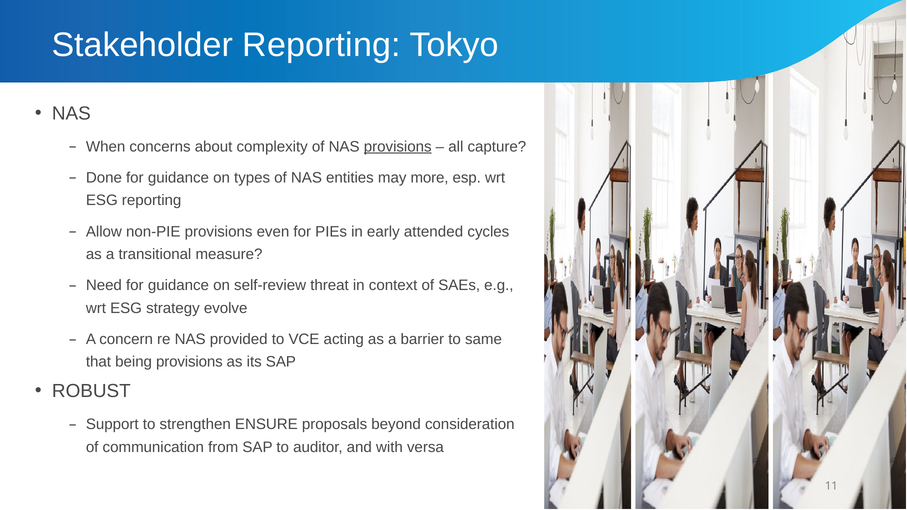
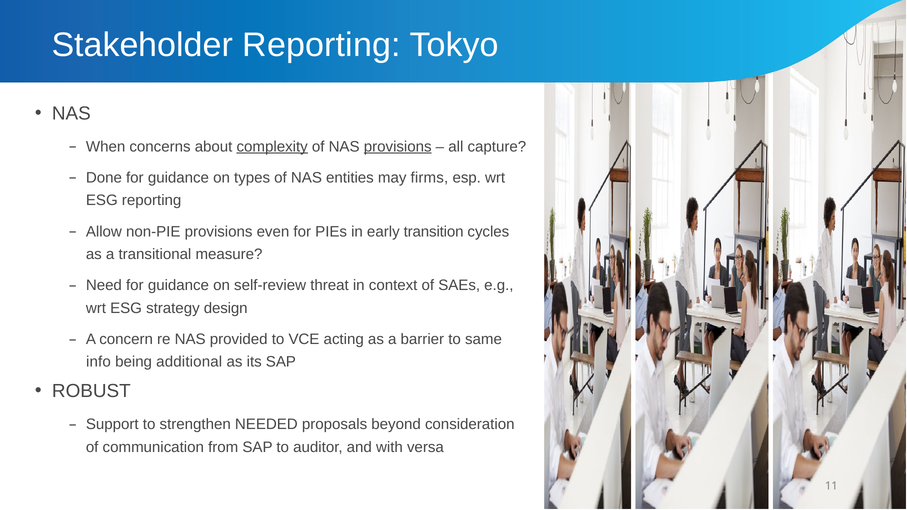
complexity underline: none -> present
more: more -> firms
attended: attended -> transition
evolve: evolve -> design
that: that -> info
being provisions: provisions -> additional
ENSURE: ENSURE -> NEEDED
